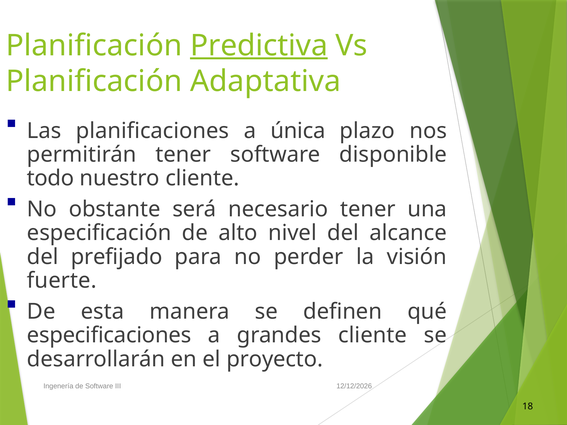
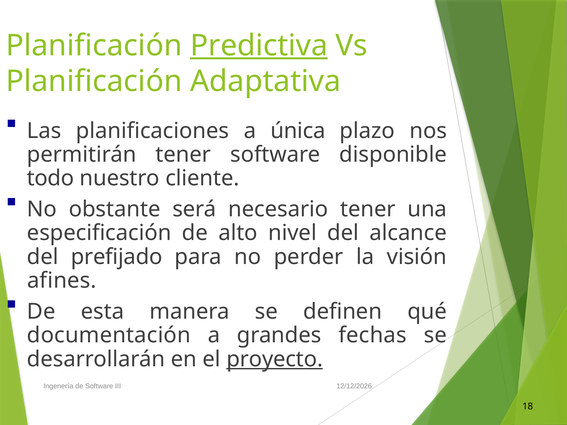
fuerte: fuerte -> afines
especificaciones: especificaciones -> documentación
grandes cliente: cliente -> fechas
proyecto underline: none -> present
